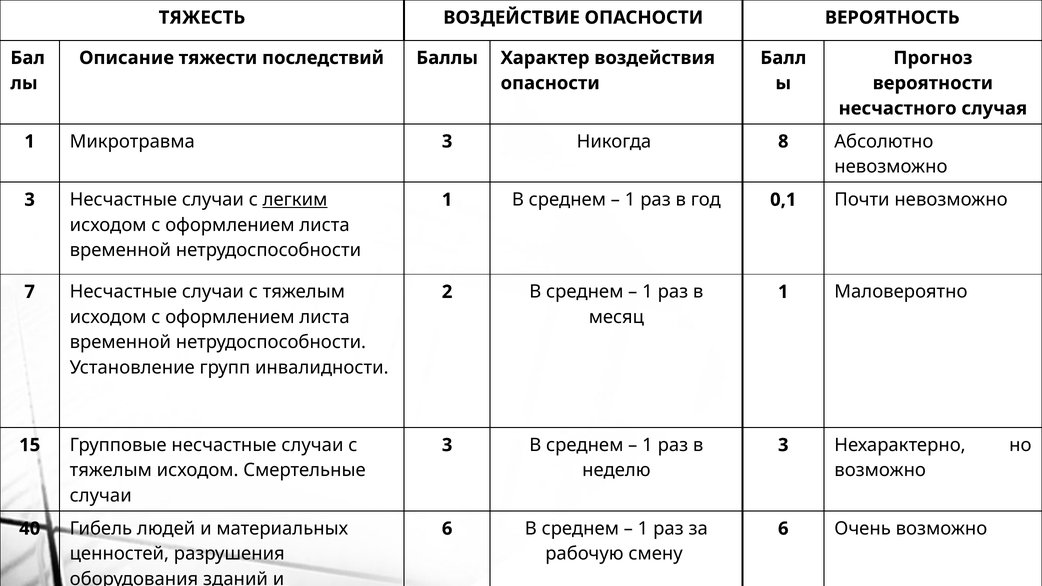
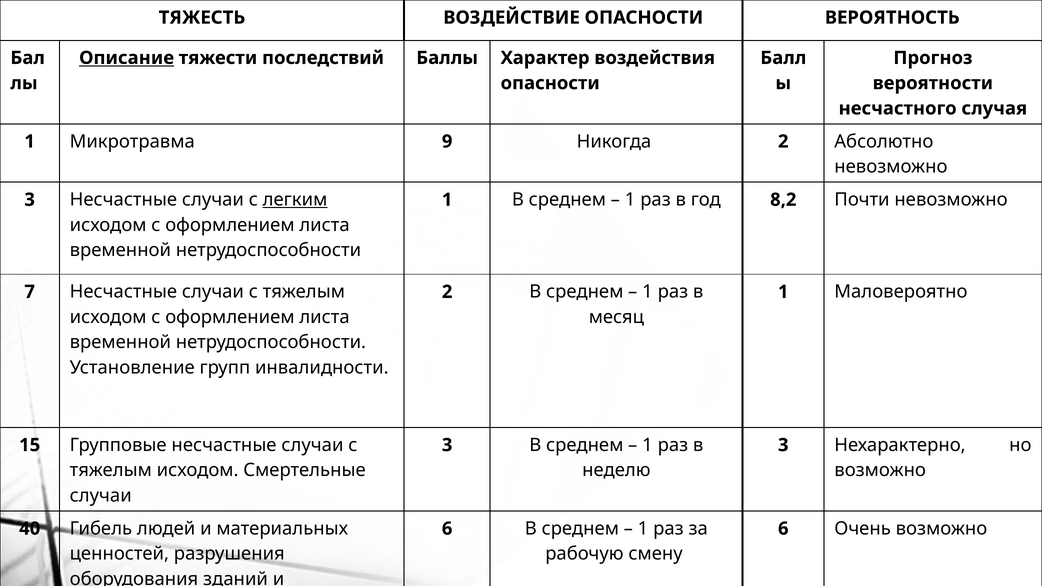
Описание underline: none -> present
Микротравма 3: 3 -> 9
Никогда 8: 8 -> 2
0,1: 0,1 -> 8,2
